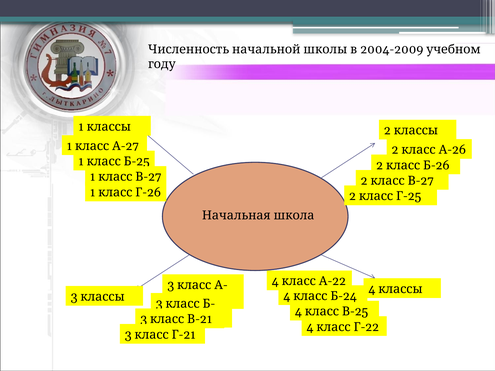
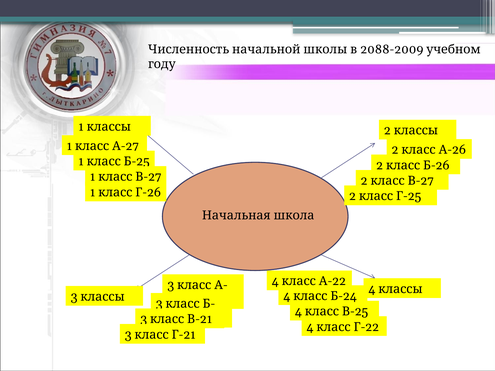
2004-2009: 2004-2009 -> 2088-2009
